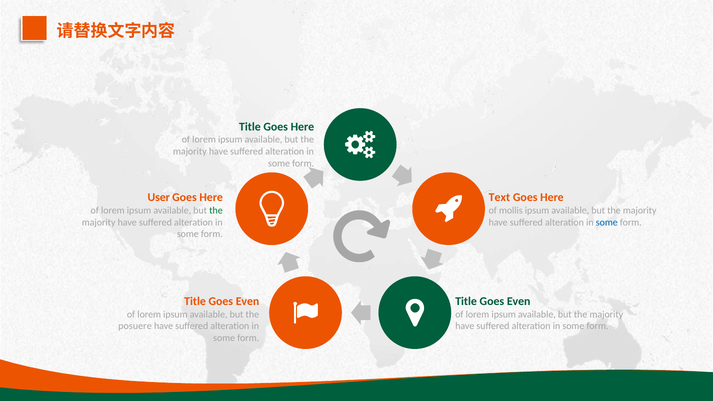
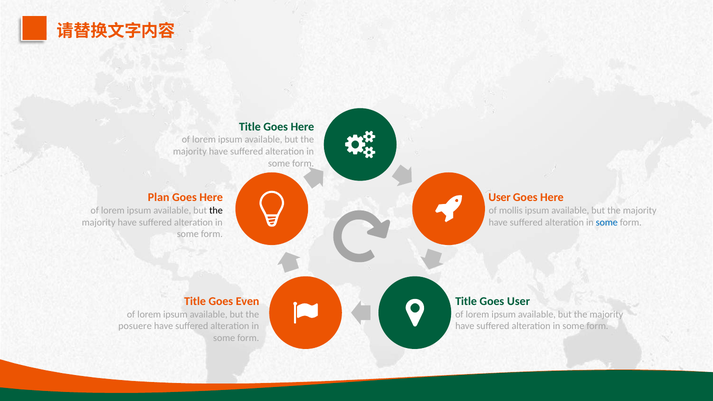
User: User -> Plan
Text at (499, 198): Text -> User
the at (216, 210) colour: green -> black
Even at (519, 301): Even -> User
